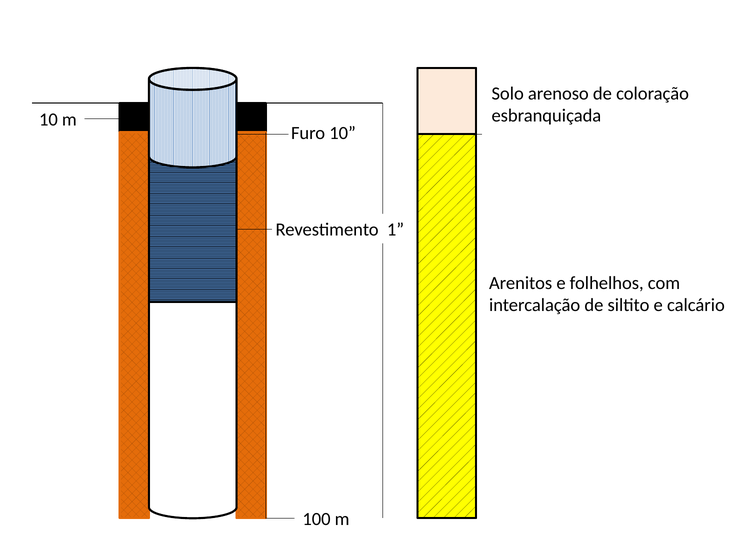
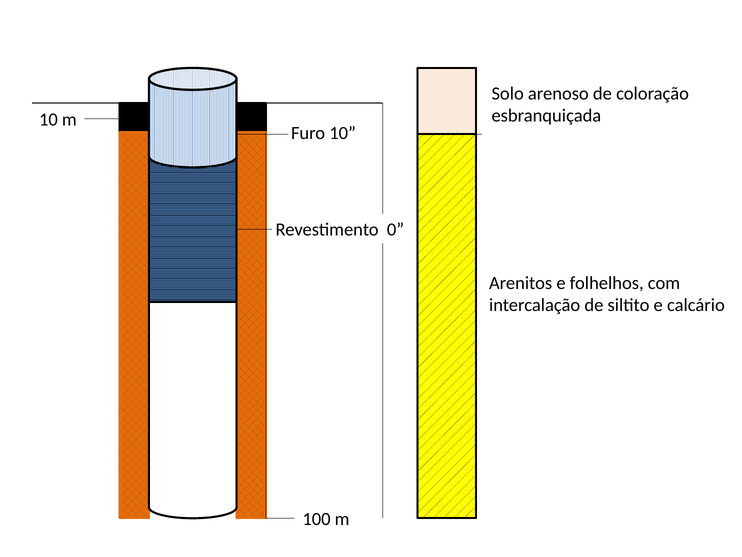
1: 1 -> 0
